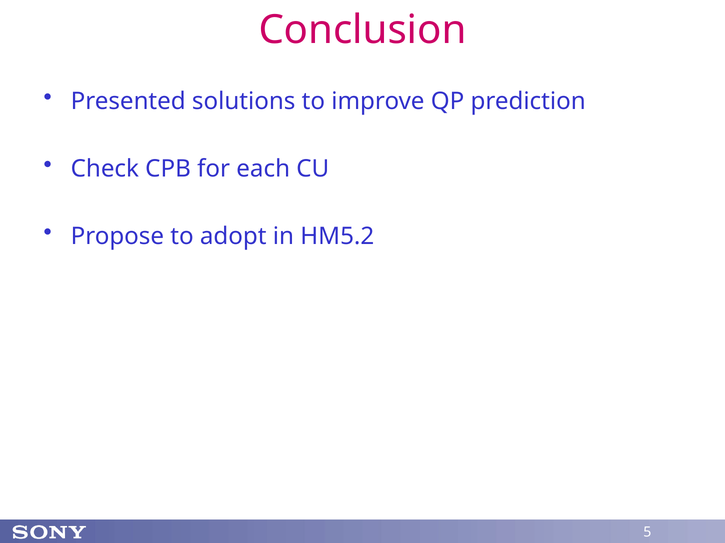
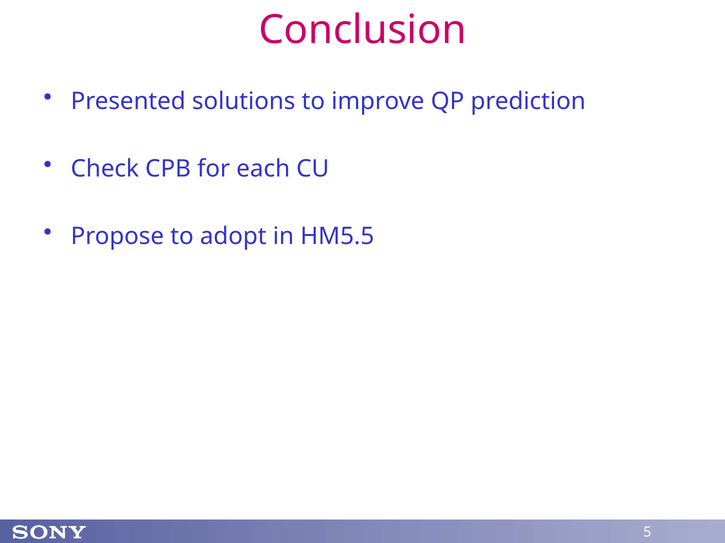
HM5.2: HM5.2 -> HM5.5
